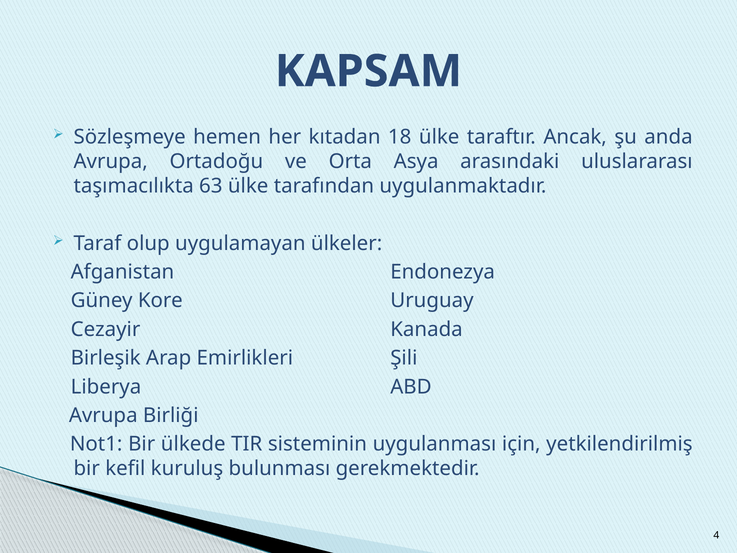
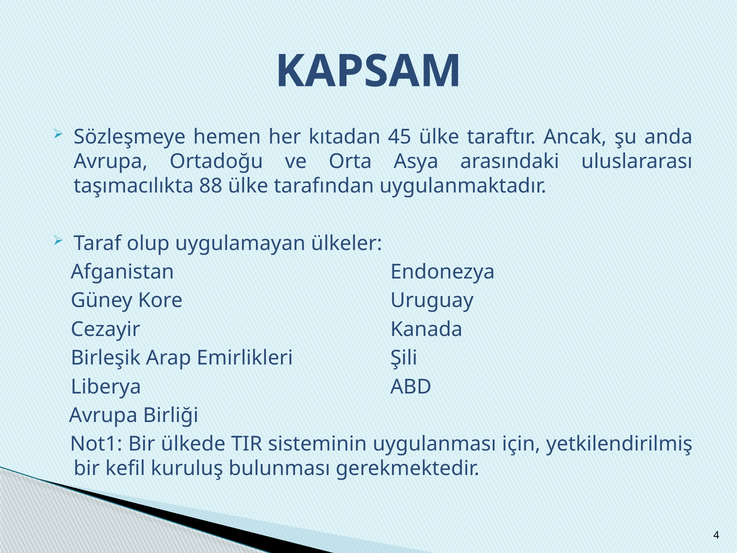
18: 18 -> 45
63: 63 -> 88
